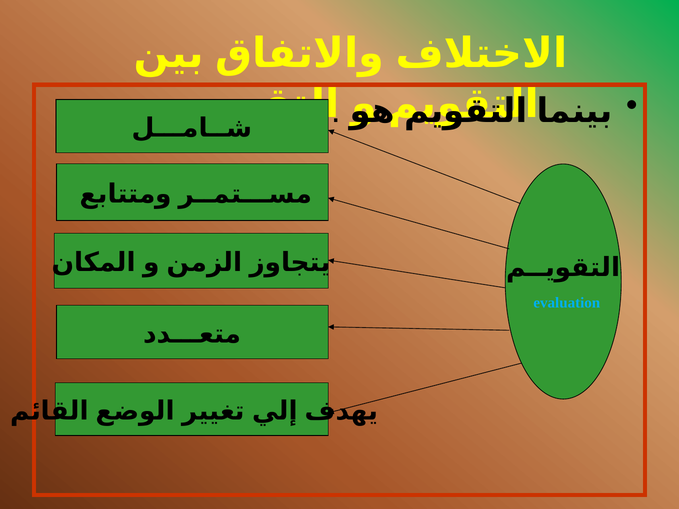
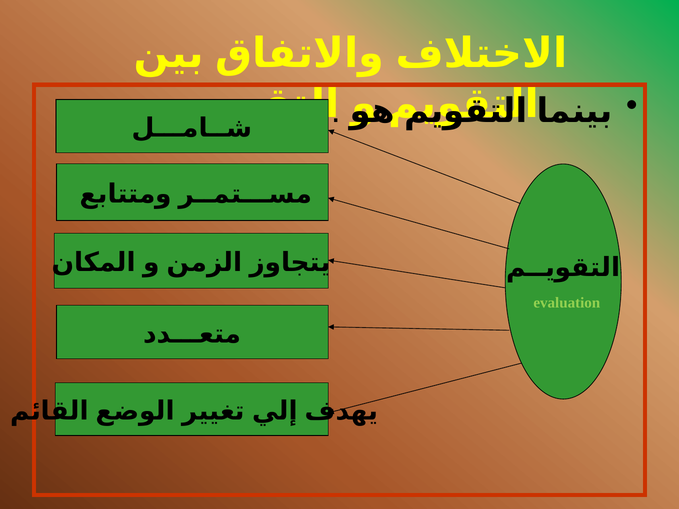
evaluation colour: light blue -> light green
